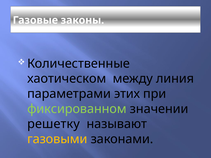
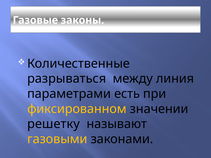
хаотическом: хаотическом -> разрываться
этих: этих -> есть
фиксированном colour: light green -> yellow
